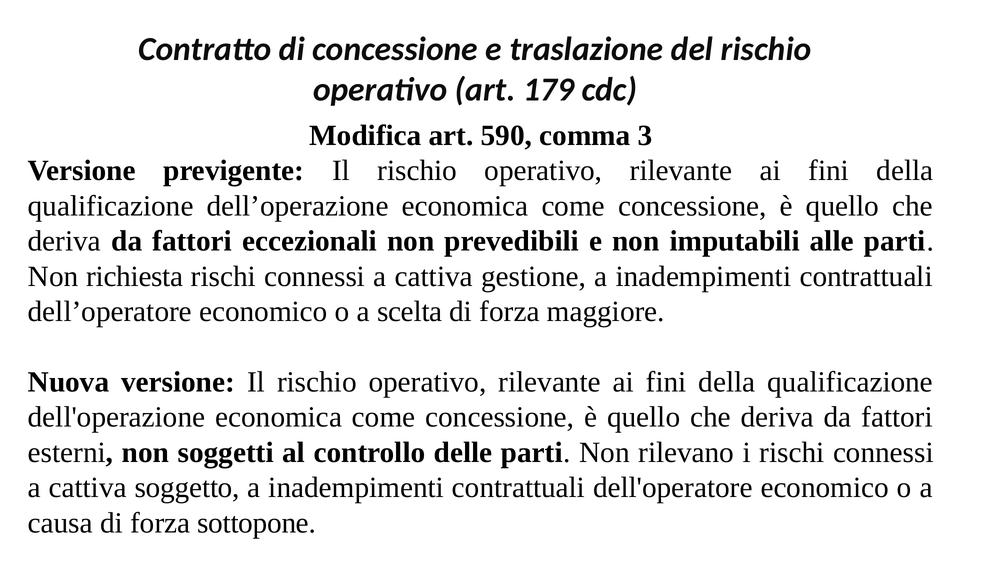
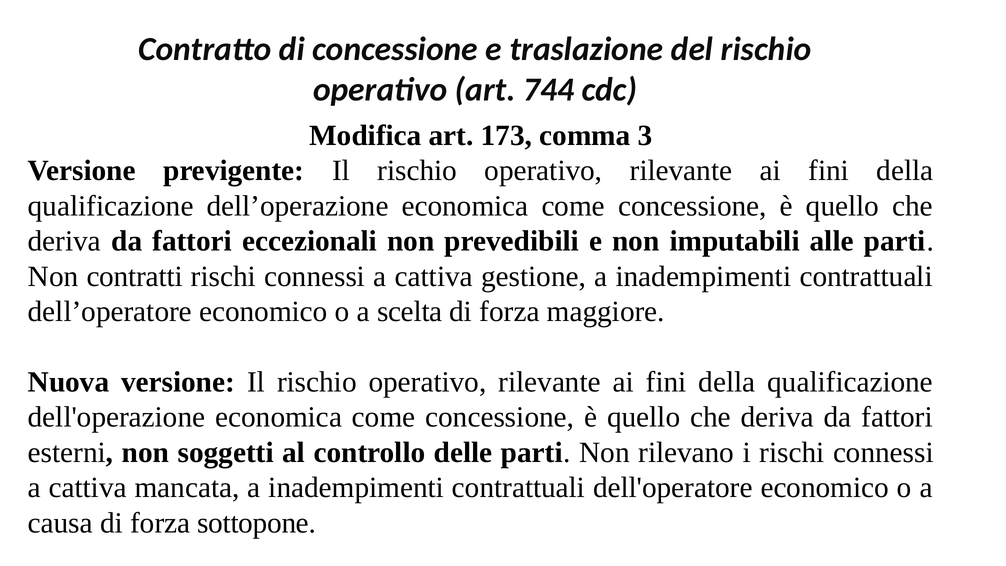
179: 179 -> 744
590: 590 -> 173
richiesta: richiesta -> contratti
soggetto: soggetto -> mancata
